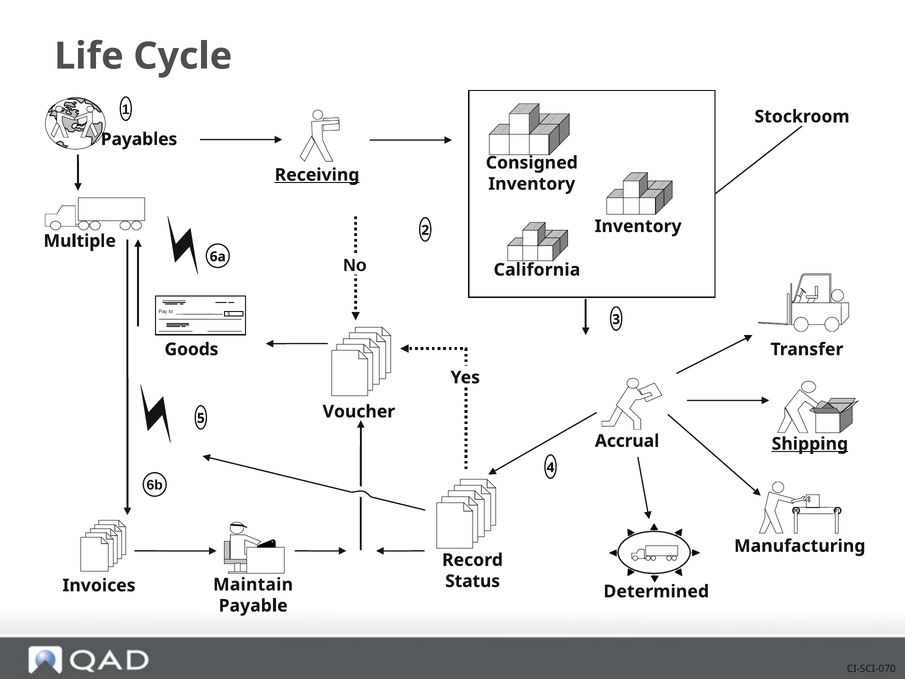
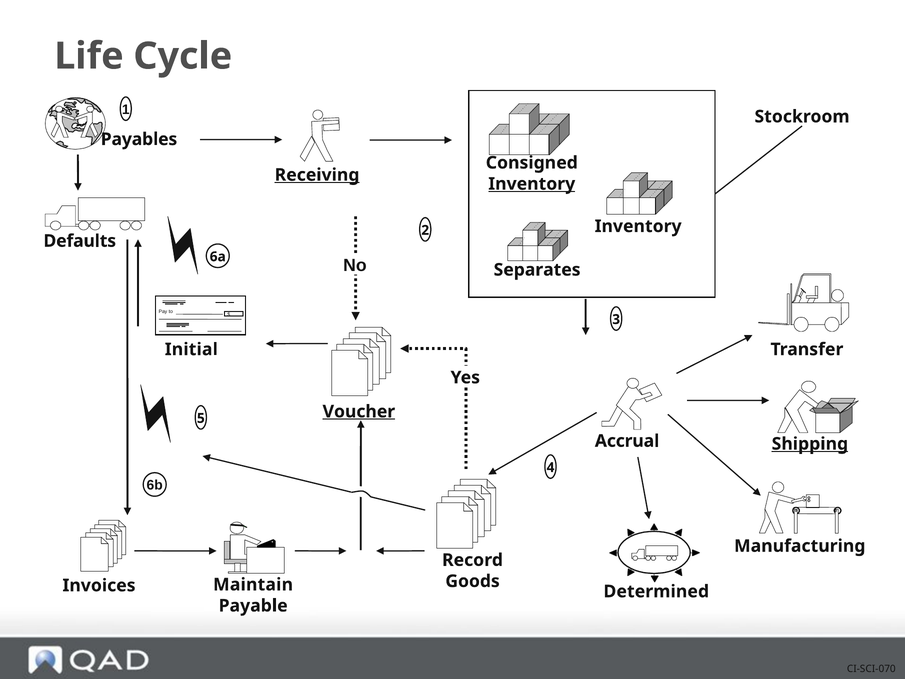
Inventory at (532, 184) underline: none -> present
Multiple: Multiple -> Defaults
California: California -> Separates
Goods: Goods -> Initial
Voucher underline: none -> present
Status: Status -> Goods
